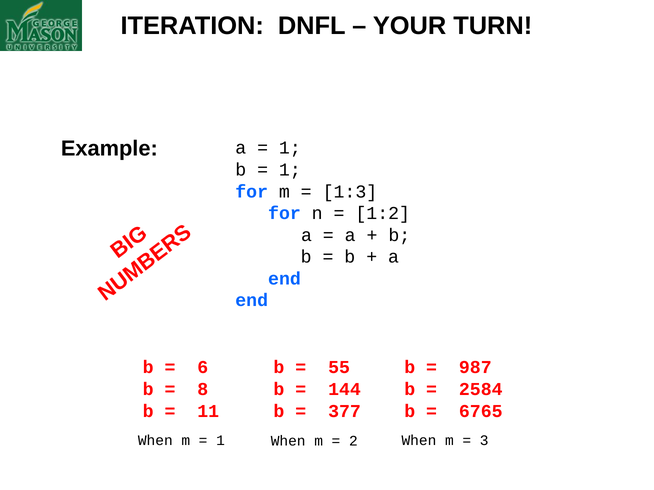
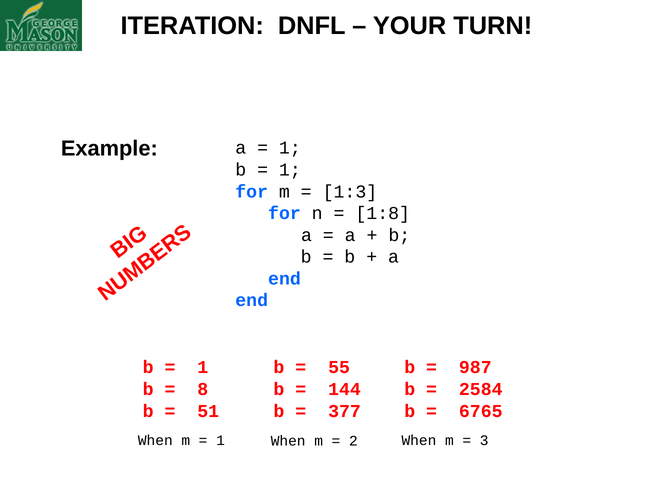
1:2: 1:2 -> 1:8
6 at (203, 368): 6 -> 1
11: 11 -> 51
